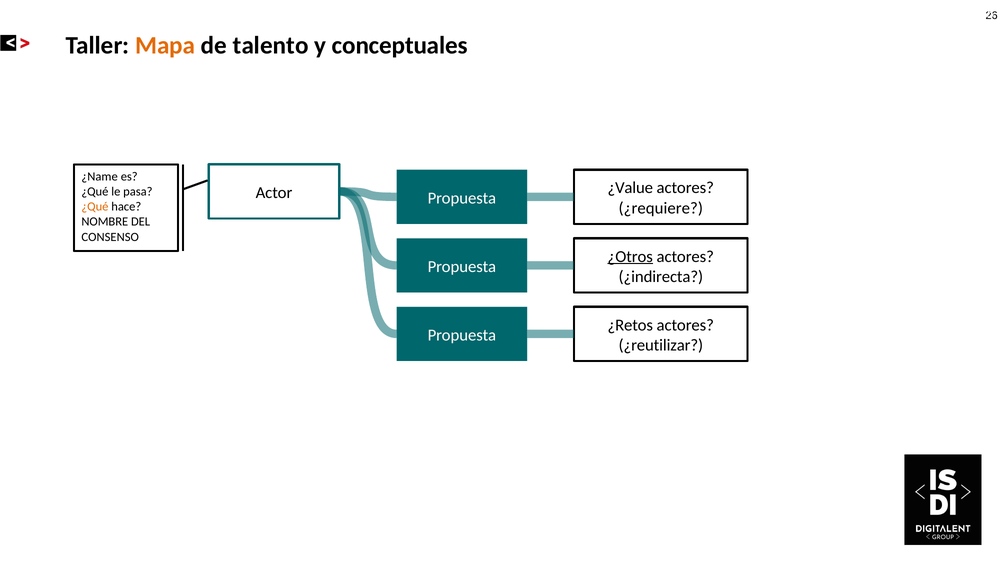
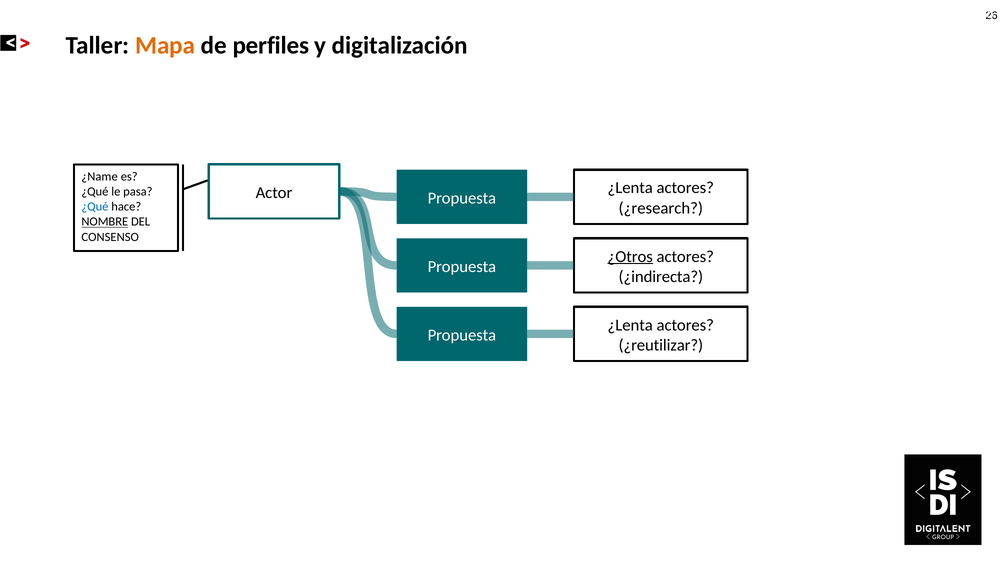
talento: talento -> perfiles
conceptuales: conceptuales -> digitalización
¿Value at (630, 188): ¿Value -> ¿Lenta
¿requiere: ¿requiere -> ¿research
¿Qué at (95, 207) colour: orange -> blue
NOMBRE underline: none -> present
¿Retos at (630, 325): ¿Retos -> ¿Lenta
